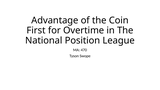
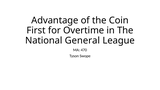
Position: Position -> General
